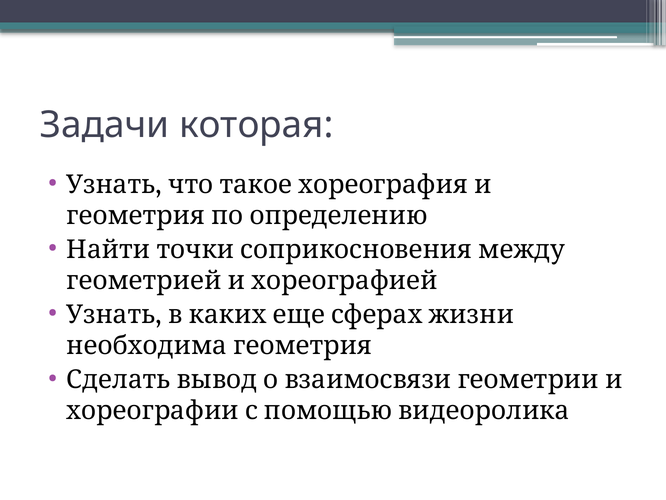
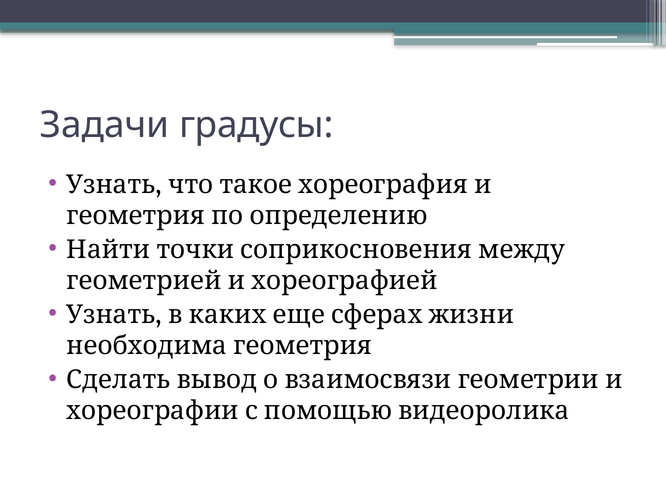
которая: которая -> градусы
